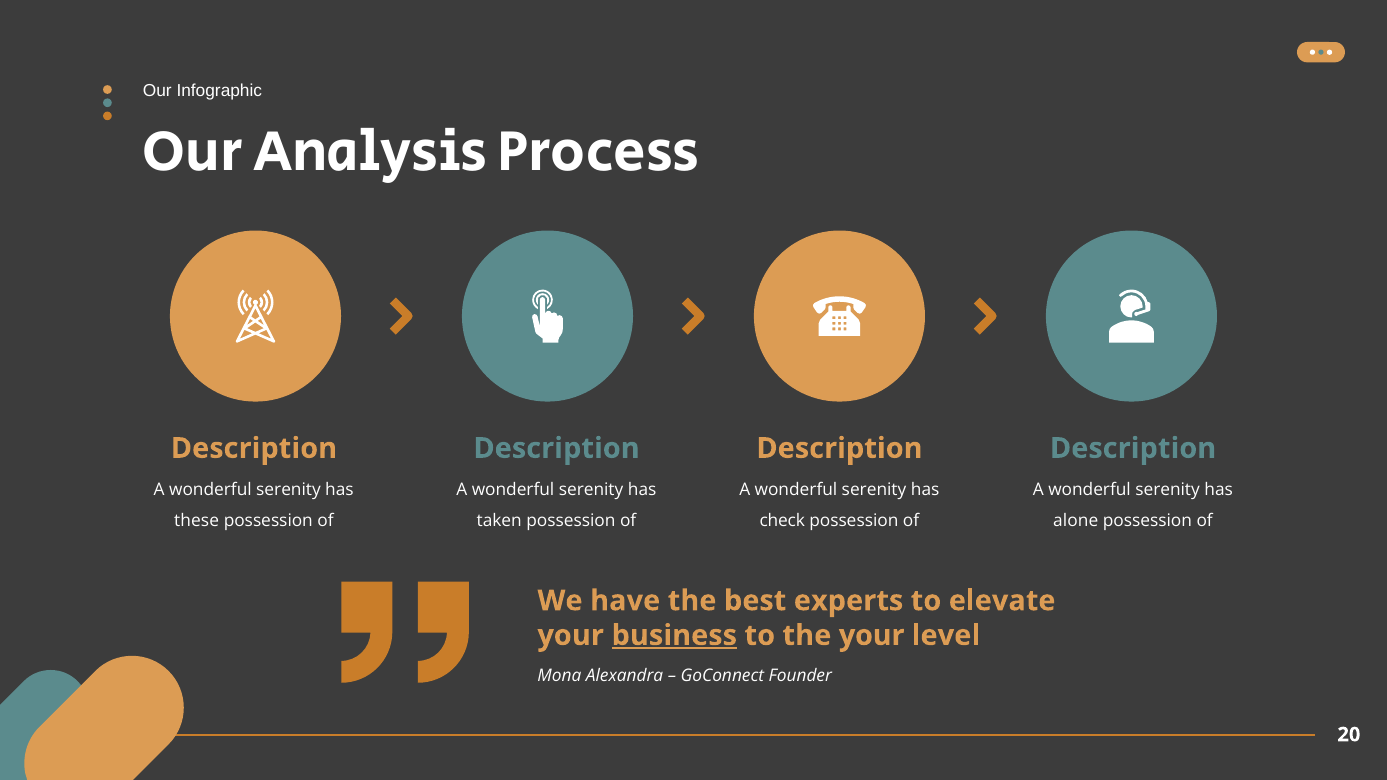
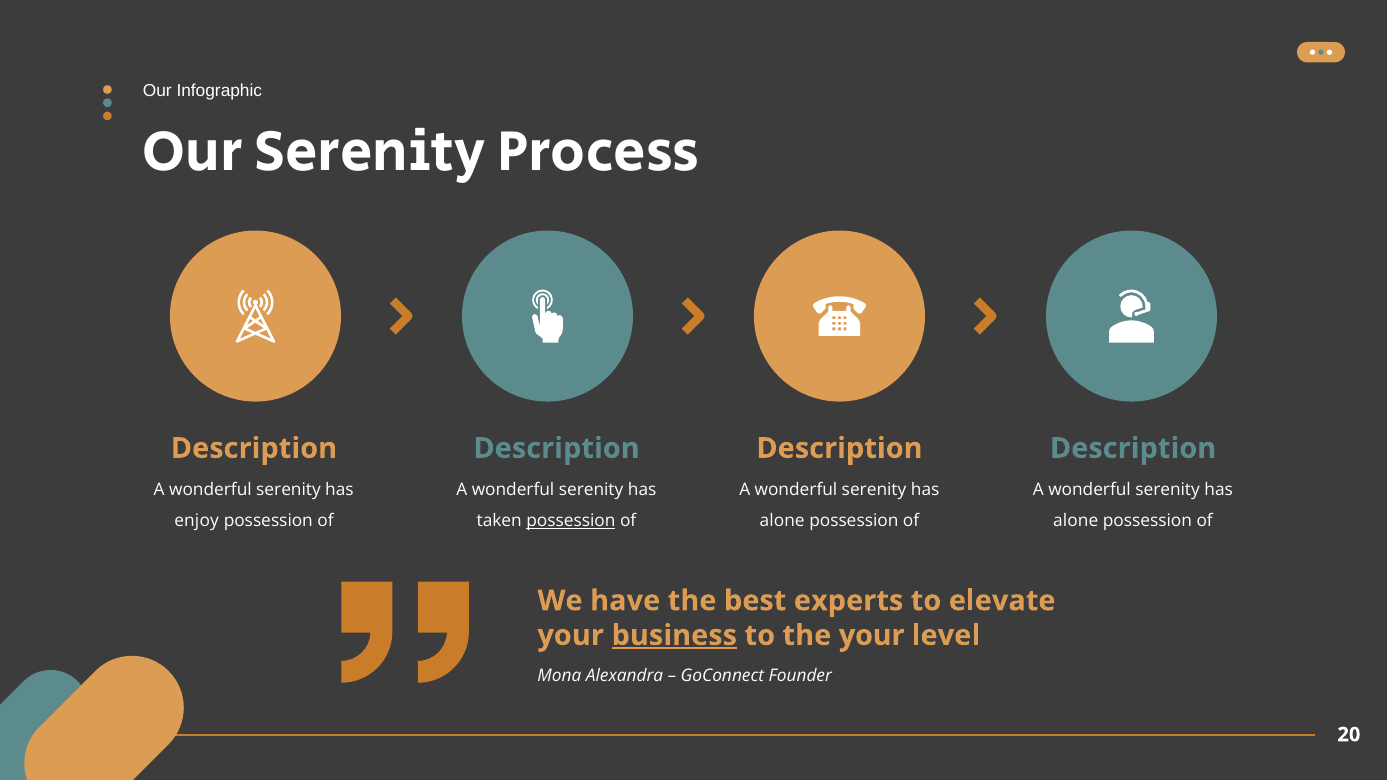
Our Analysis: Analysis -> Serenity
these: these -> enjoy
possession at (571, 521) underline: none -> present
check at (782, 521): check -> alone
